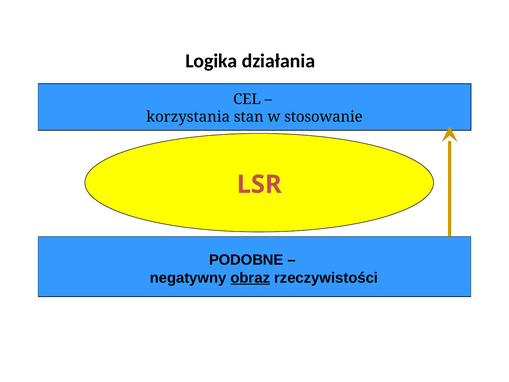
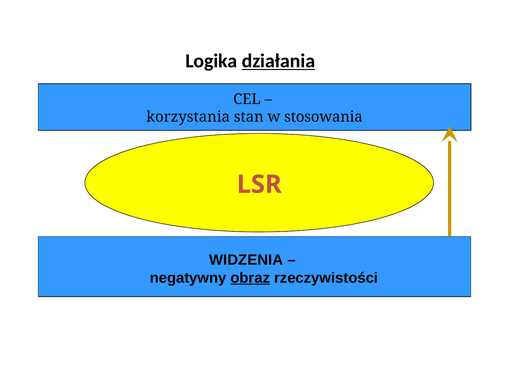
działania underline: none -> present
stosowanie: stosowanie -> stosowania
PODOBNE: PODOBNE -> WIDZENIA
